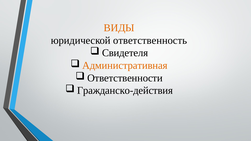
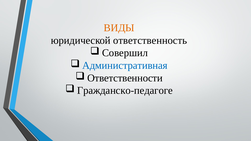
Свидетеля: Свидетеля -> Совершил
Административная colour: orange -> blue
Гражданско-действия: Гражданско-действия -> Гражданско-педагоге
